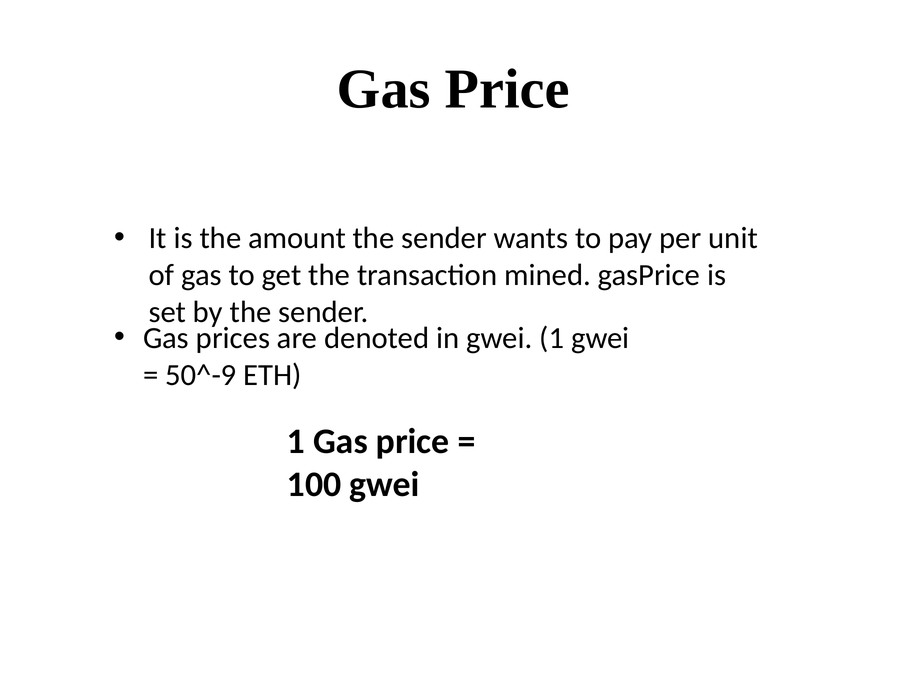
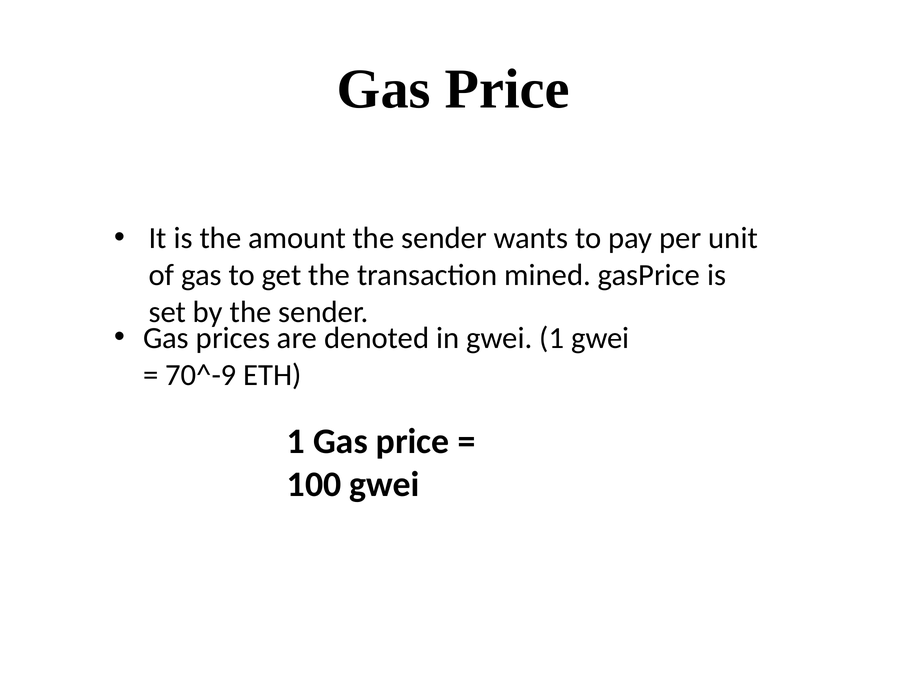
50^-9: 50^-9 -> 70^-9
